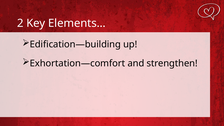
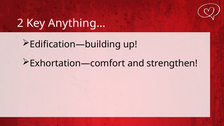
Elements…: Elements… -> Anything…
